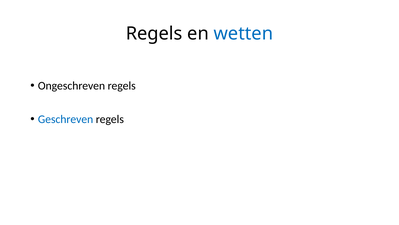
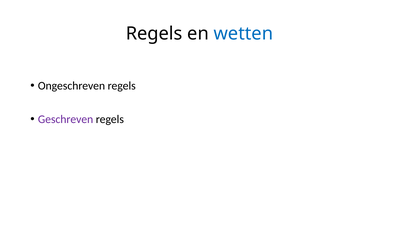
Geschreven colour: blue -> purple
